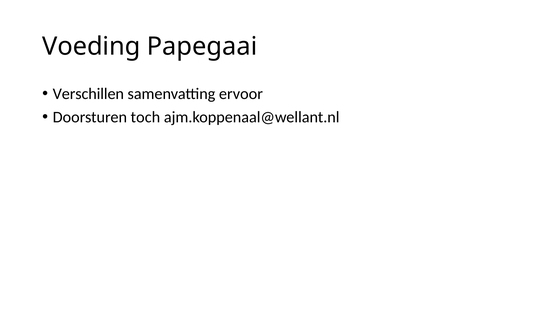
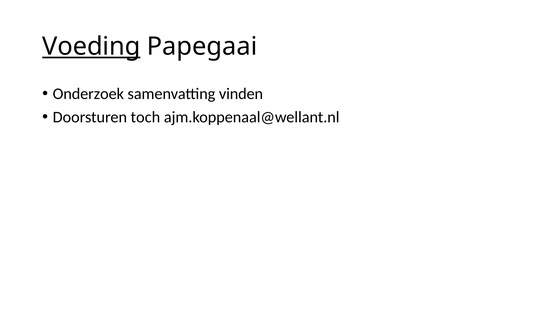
Voeding underline: none -> present
Verschillen: Verschillen -> Onderzoek
ervoor: ervoor -> vinden
